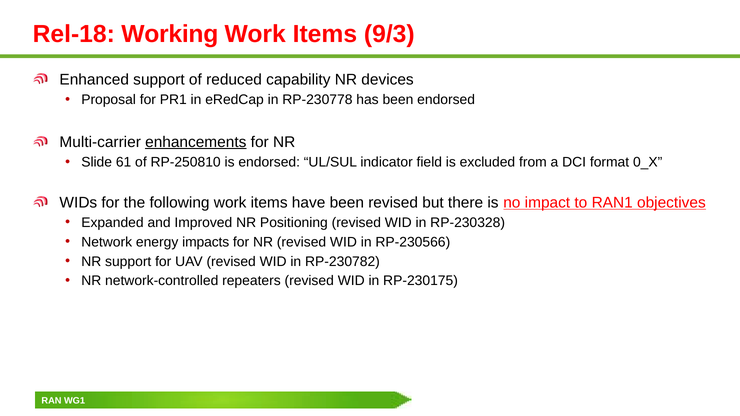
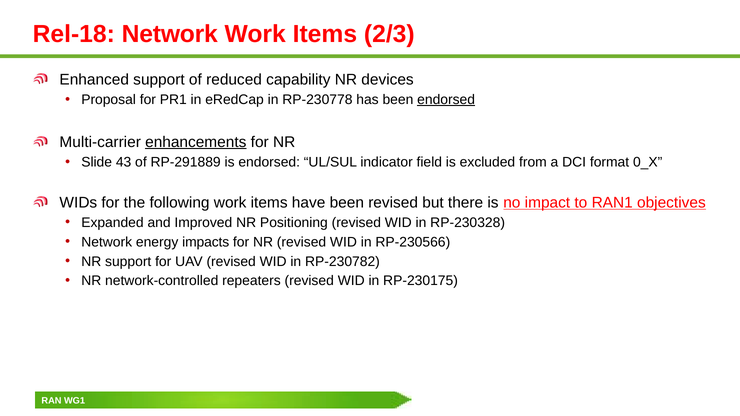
Rel-18 Working: Working -> Network
9/3: 9/3 -> 2/3
endorsed at (446, 100) underline: none -> present
61: 61 -> 43
RP-250810: RP-250810 -> RP-291889
